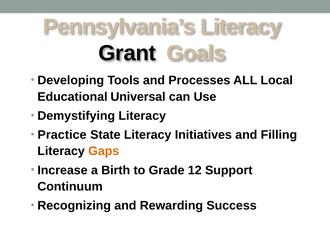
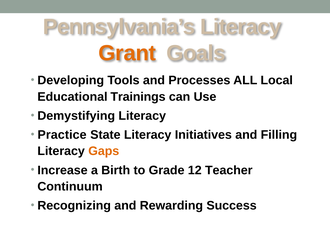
Grant colour: black -> orange
Universal: Universal -> Trainings
Support: Support -> Teacher
